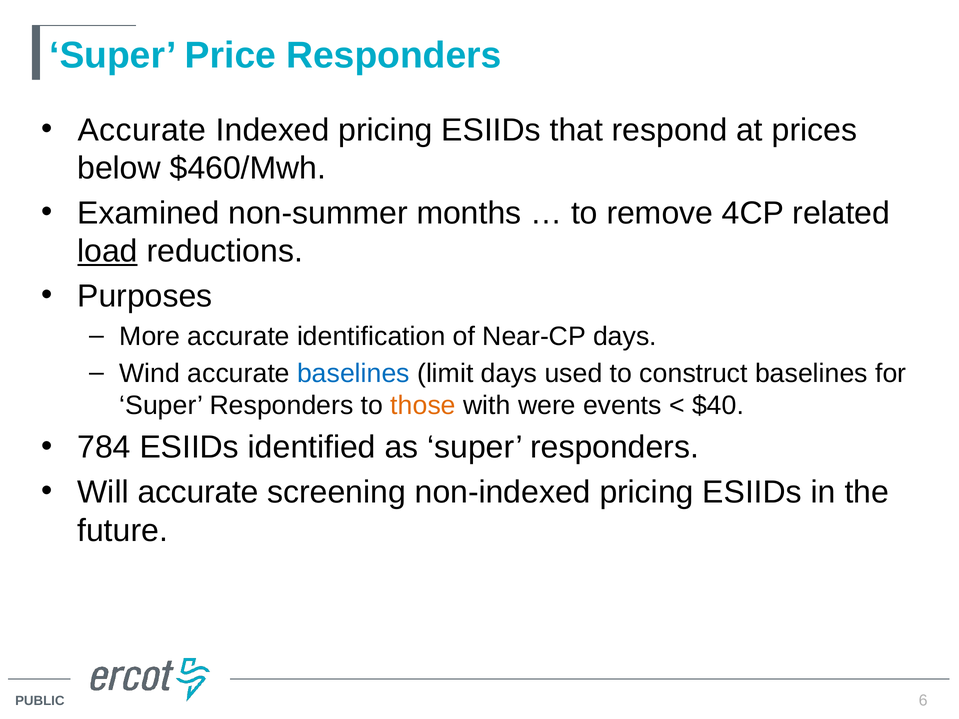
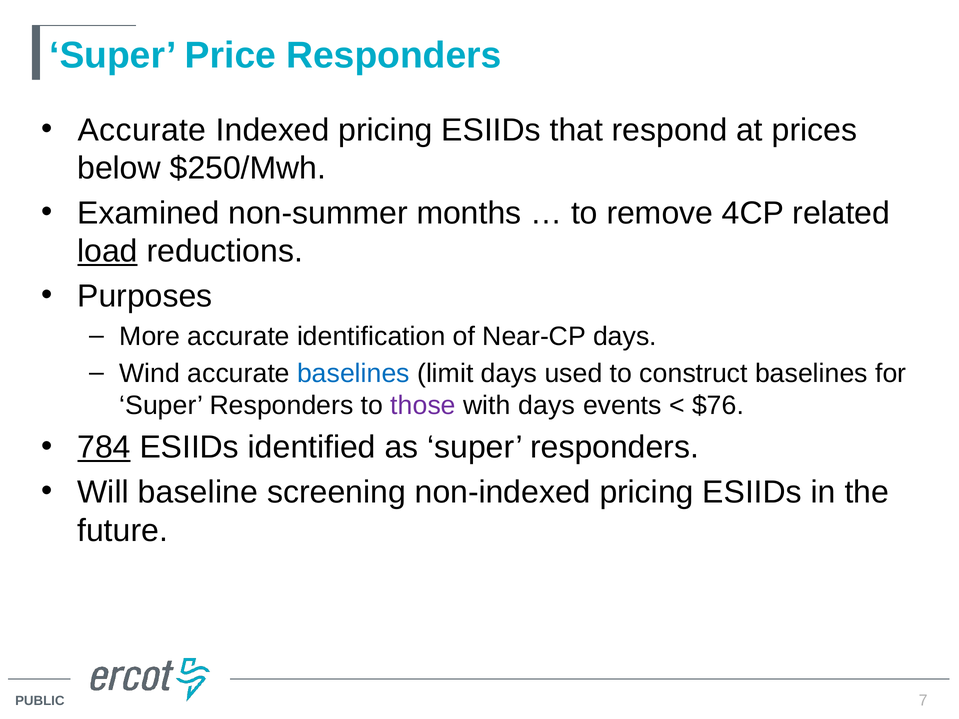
$460/Mwh: $460/Mwh -> $250/Mwh
those colour: orange -> purple
with were: were -> days
$40: $40 -> $76
784 underline: none -> present
Will accurate: accurate -> baseline
6: 6 -> 7
